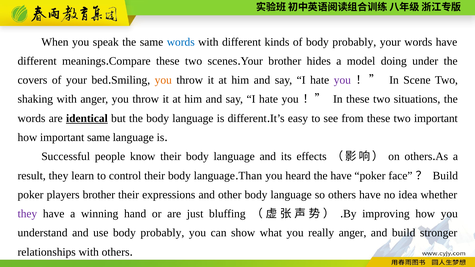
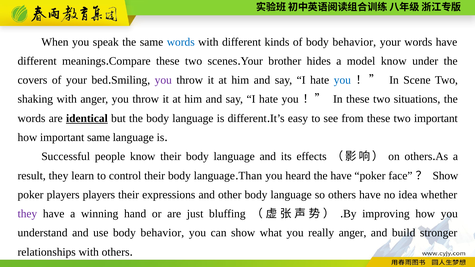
of body probably: probably -> behavior
model doing: doing -> know
you at (163, 80) colour: orange -> purple
you at (342, 80) colour: purple -> blue
Build at (445, 176): Build -> Show
players brother: brother -> players
use body probably: probably -> behavior
